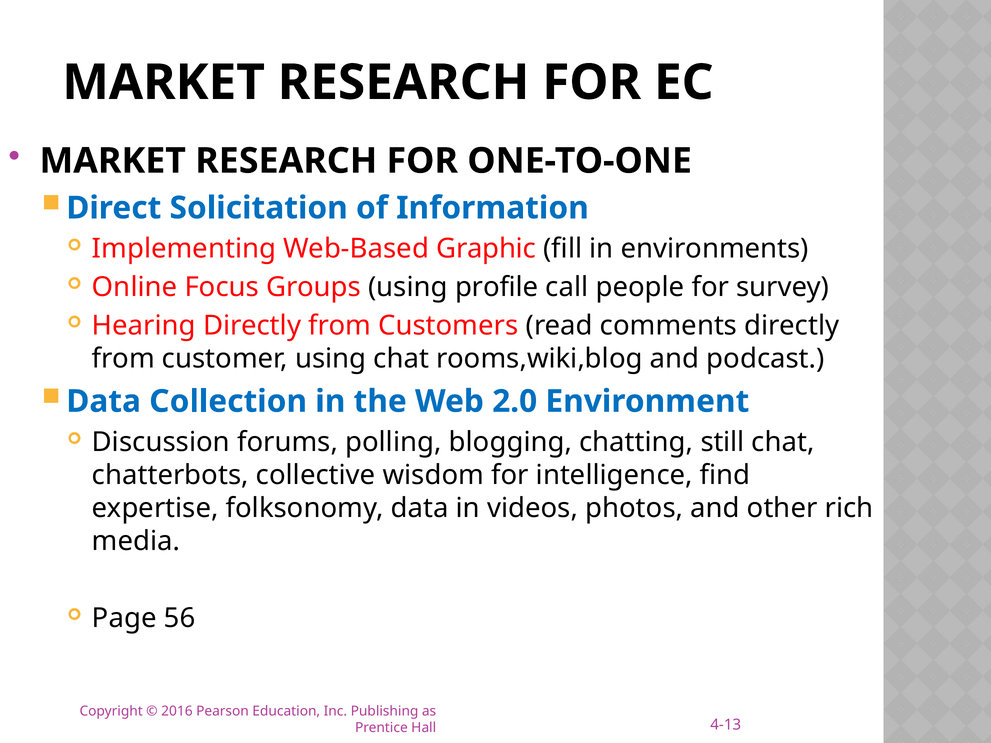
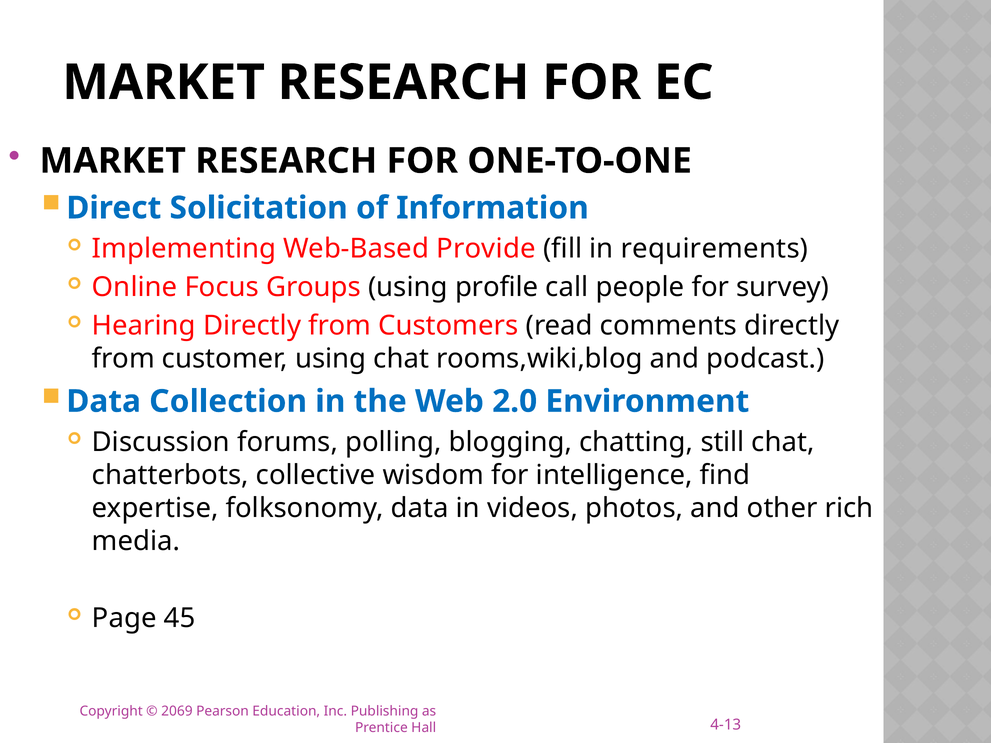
Graphic: Graphic -> Provide
environments: environments -> requirements
56: 56 -> 45
2016: 2016 -> 2069
